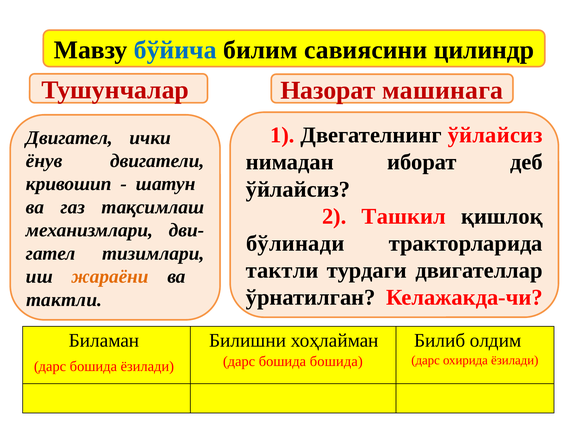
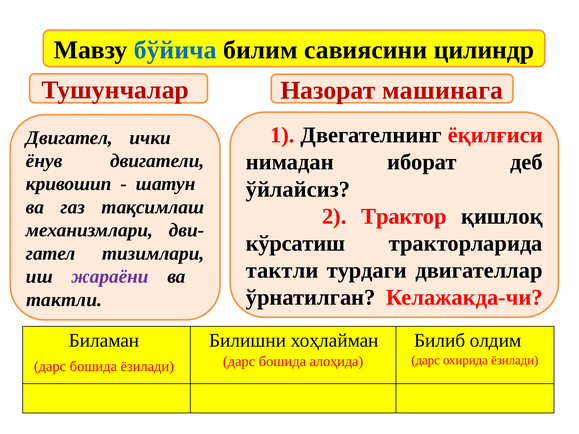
Двегателнинг ўйлайсиз: ўйлайсиз -> ёқилғиси
Ташкил: Ташкил -> Трактор
бўлинади: бўлинади -> кўрсатиш
жараёни colour: orange -> purple
бошида бошида: бошида -> алоҳида
